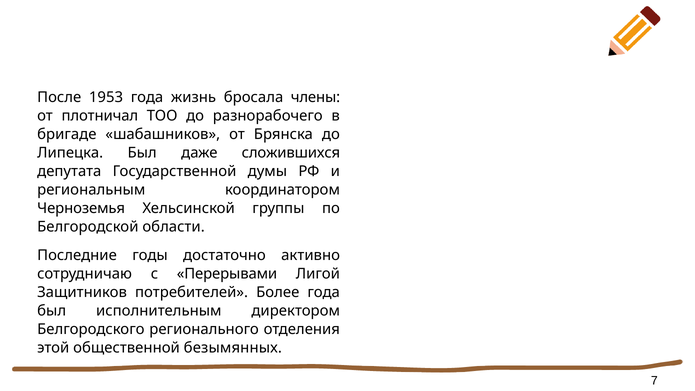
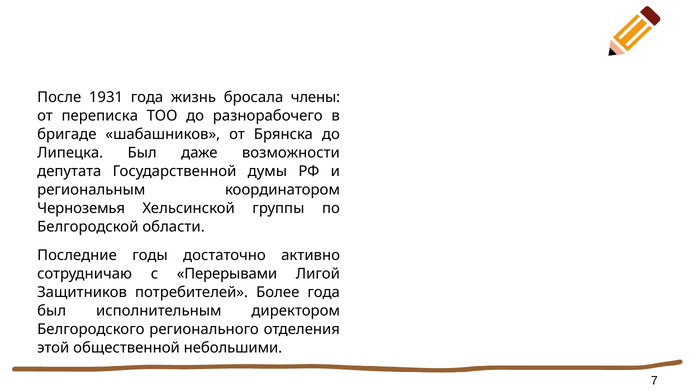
1953: 1953 -> 1931
плотничал: плотничал -> переписка
сложившихся: сложившихся -> возможности
безымянных: безымянных -> небольшими
